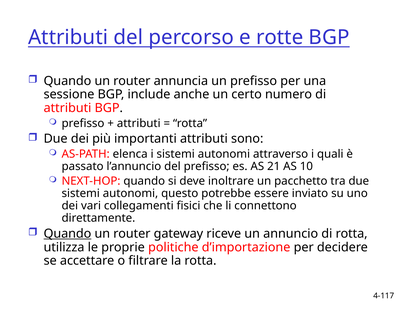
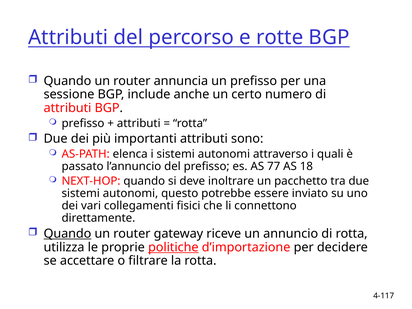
21: 21 -> 77
10: 10 -> 18
politiche underline: none -> present
